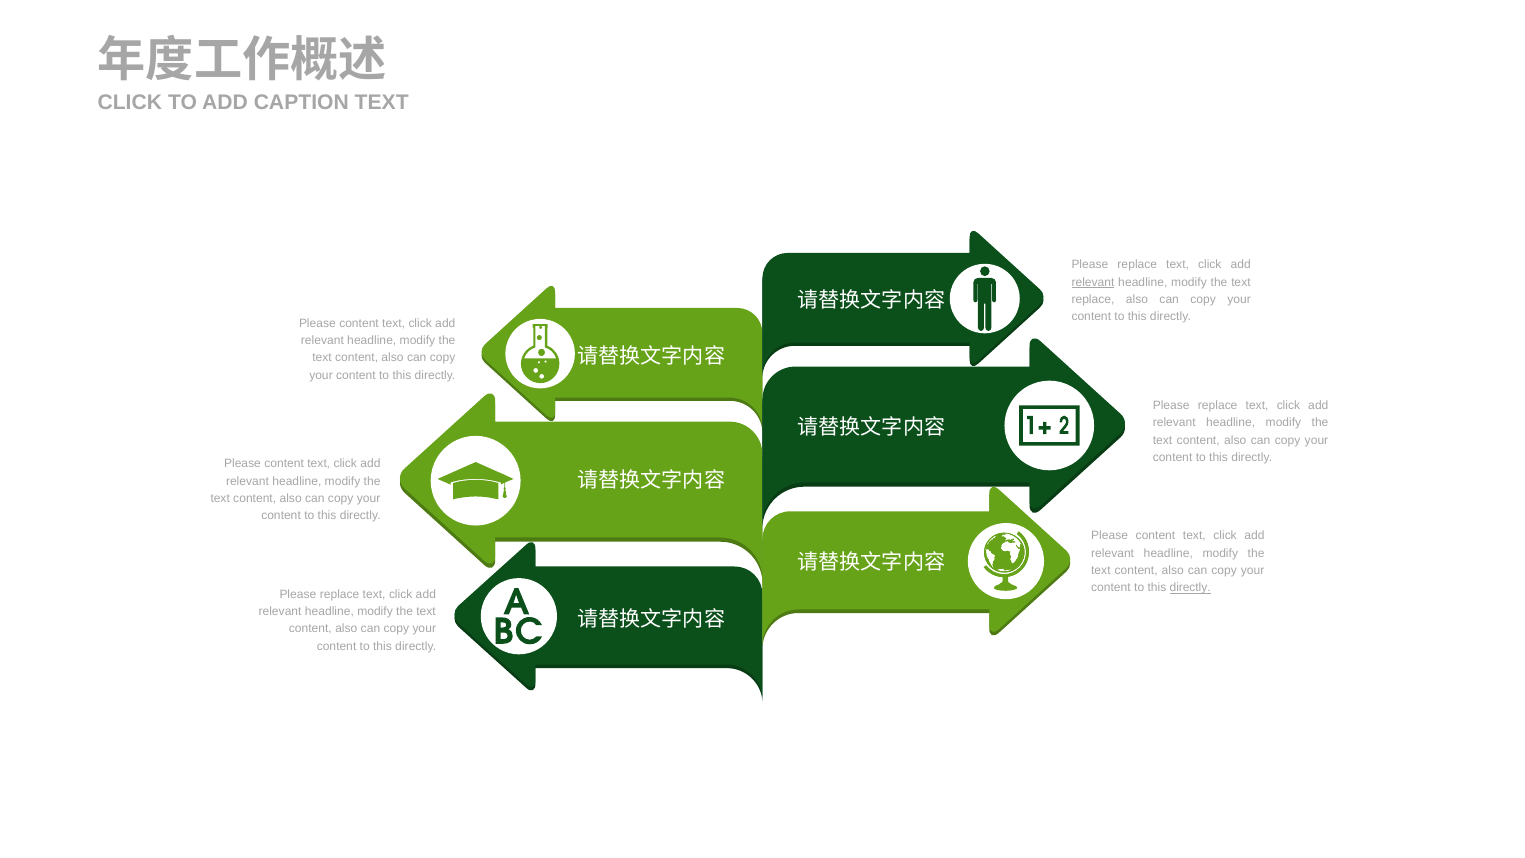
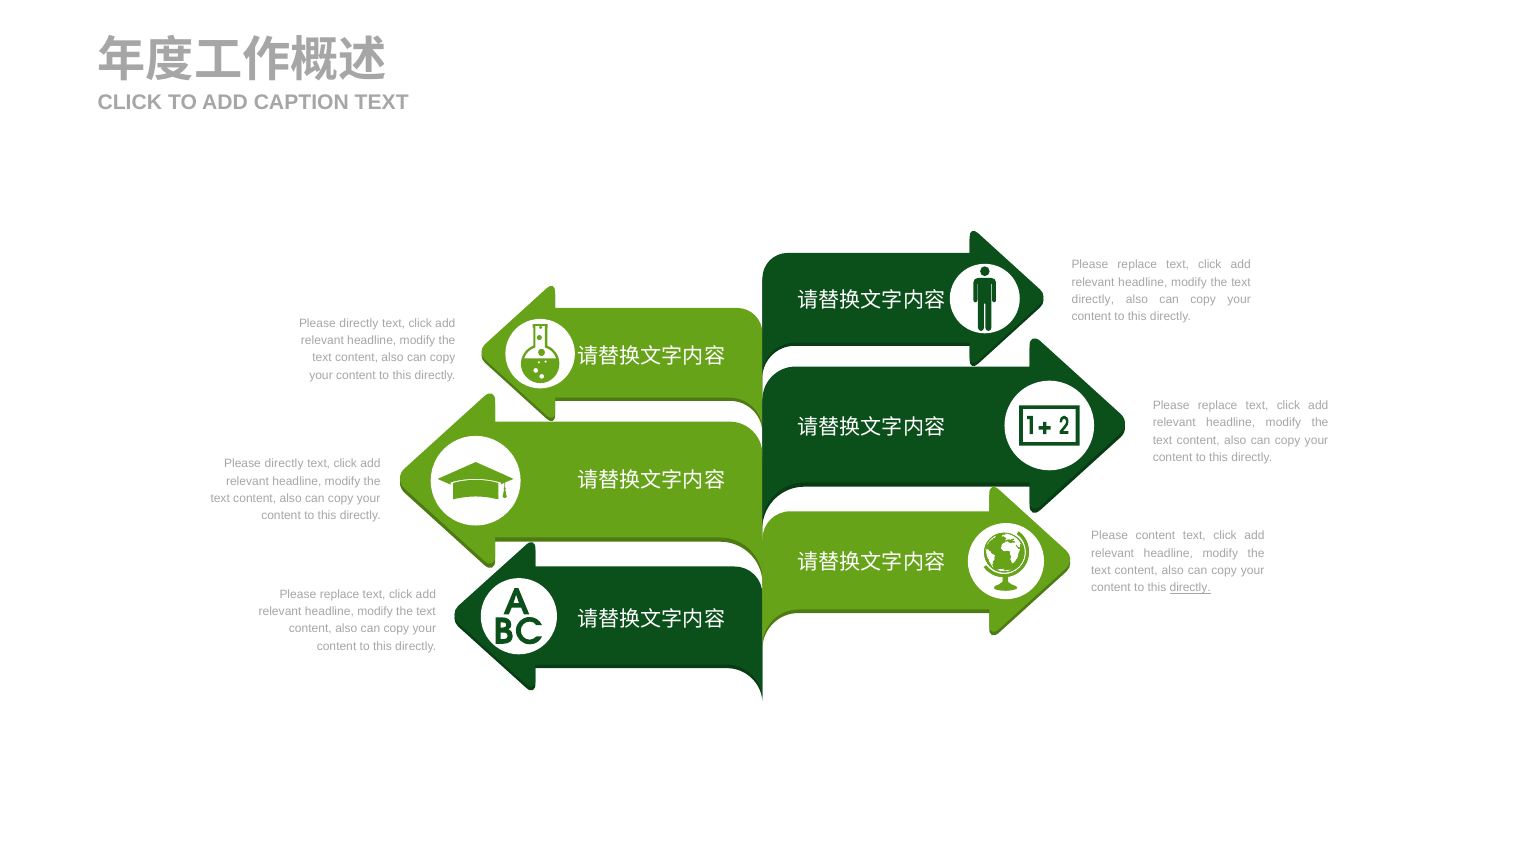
relevant at (1093, 282) underline: present -> none
replace at (1093, 299): replace -> directly
content at (359, 323): content -> directly
content at (284, 464): content -> directly
